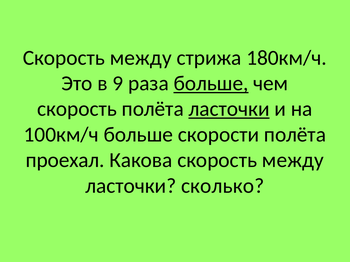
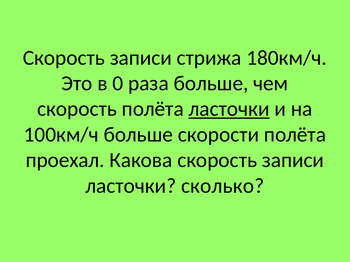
между at (141, 58): между -> записи
9: 9 -> 0
больше at (211, 84) underline: present -> none
Какова скорость между: между -> записи
